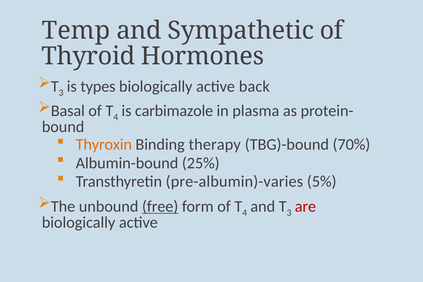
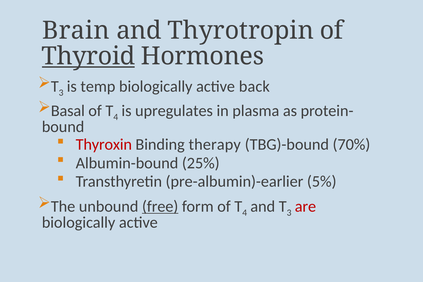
Temp: Temp -> Brain
Sympathetic: Sympathetic -> Thyrotropin
Thyroid underline: none -> present
types: types -> temp
carbimazole: carbimazole -> upregulates
Thyroxin colour: orange -> red
pre-albumin)-varies: pre-albumin)-varies -> pre-albumin)-earlier
